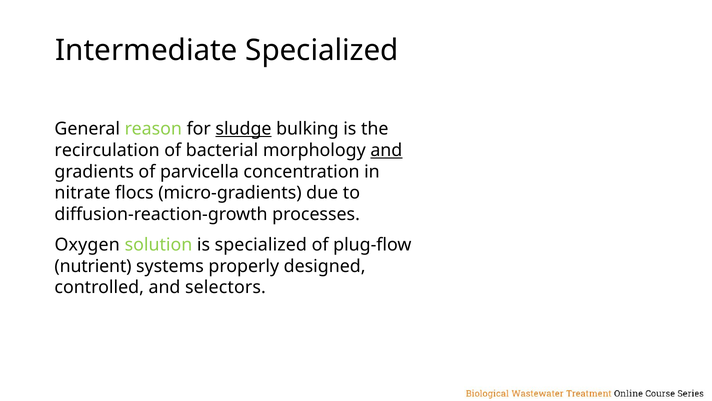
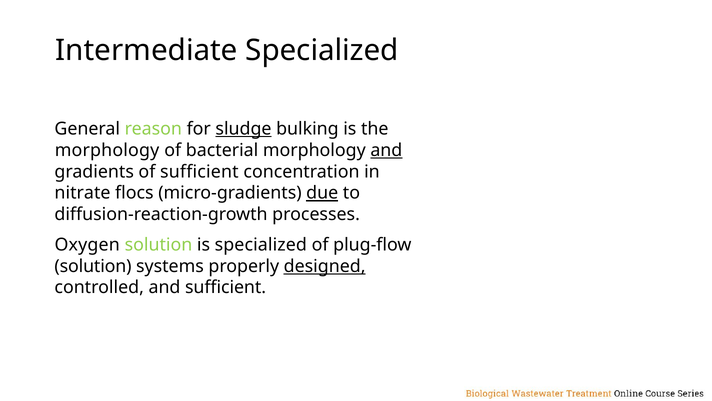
recirculation at (107, 150): recirculation -> morphology
of parvicella: parvicella -> sufficient
due underline: none -> present
nutrient at (93, 266): nutrient -> solution
designed underline: none -> present
and selectors: selectors -> sufficient
